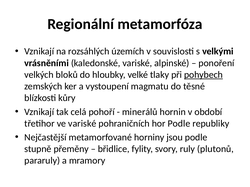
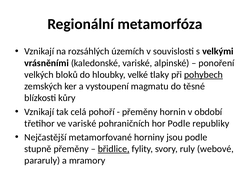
minerálů at (140, 112): minerálů -> přeměny
břidlice underline: none -> present
plutonů: plutonů -> webové
